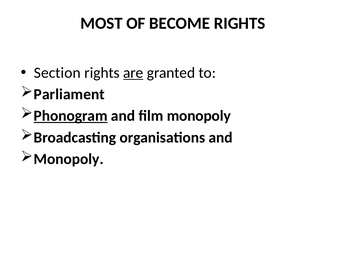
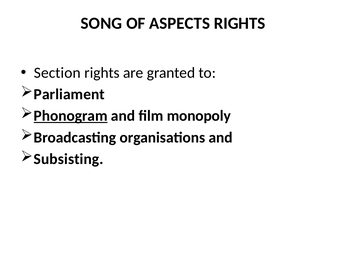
MOST: MOST -> SONG
BECOME: BECOME -> ASPECTS
are underline: present -> none
Monopoly at (69, 159): Monopoly -> Subsisting
